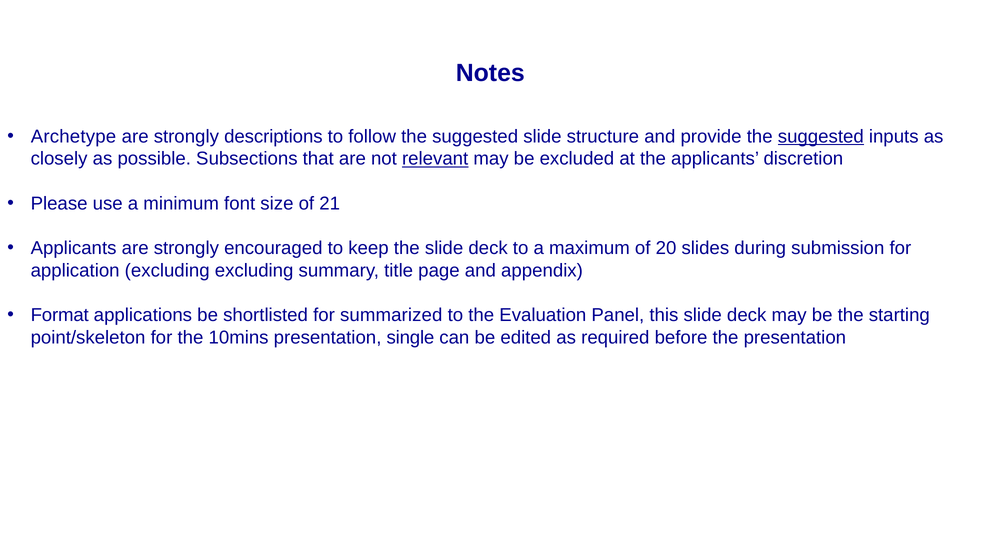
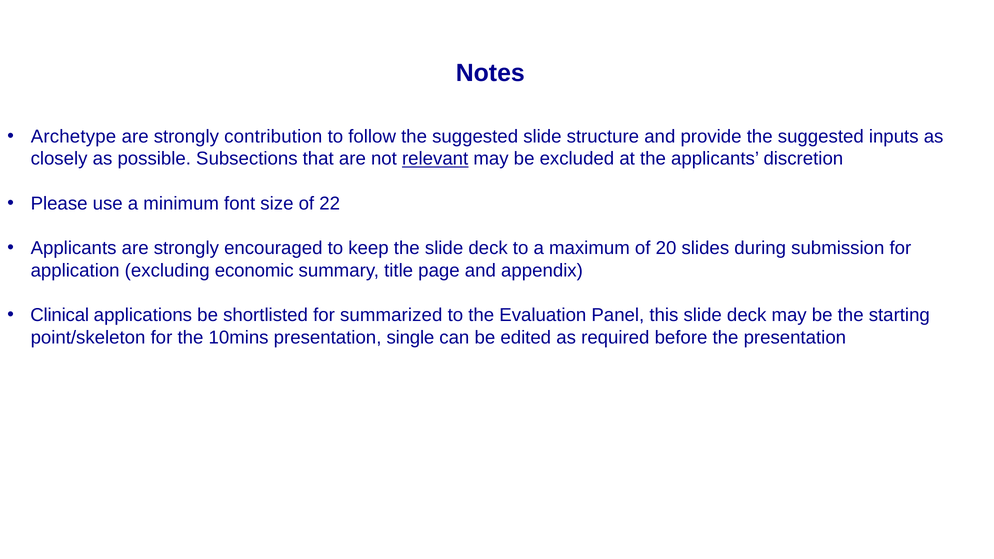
descriptions: descriptions -> contribution
suggested at (821, 136) underline: present -> none
21: 21 -> 22
excluding excluding: excluding -> economic
Format: Format -> Clinical
